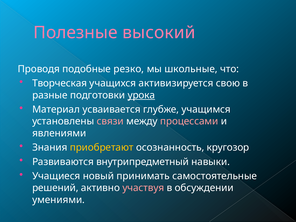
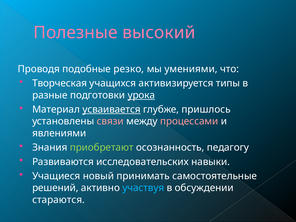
школьные: школьные -> умениями
свою: свою -> типы
усваивается underline: none -> present
учащимся: учащимся -> пришлось
приобретают colour: yellow -> light green
кругозор: кругозор -> педагогу
внутрипредметный: внутрипредметный -> исследовательских
участвуя colour: pink -> light blue
умениями: умениями -> стараются
